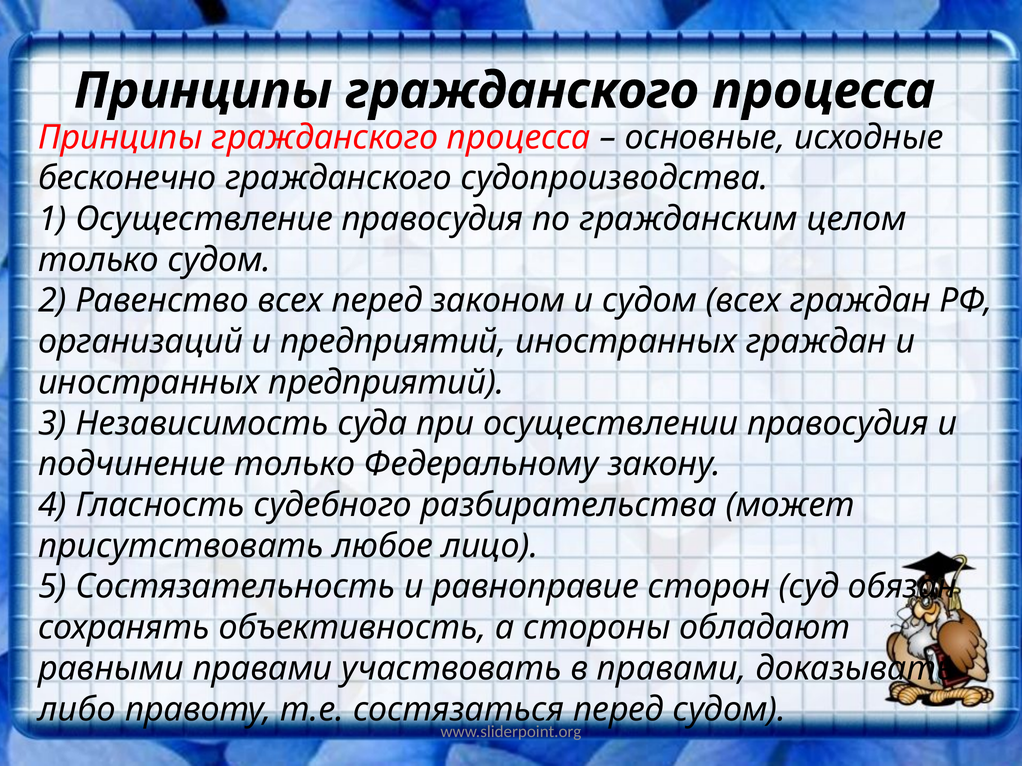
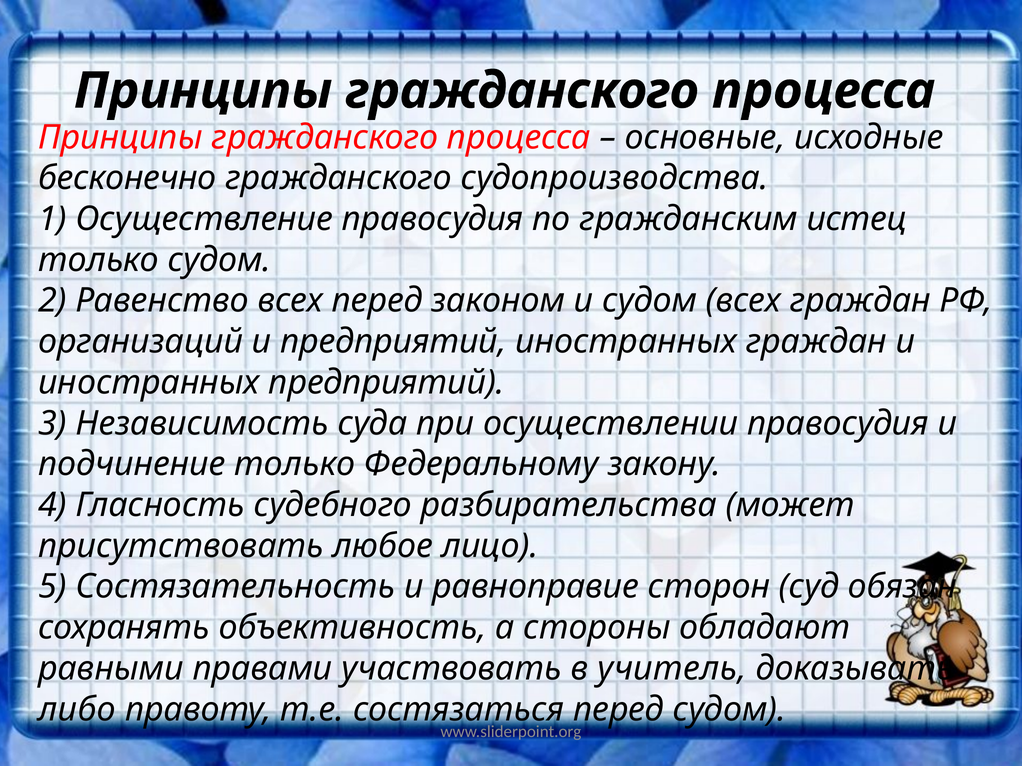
целом: целом -> истец
в правами: правами -> учитель
